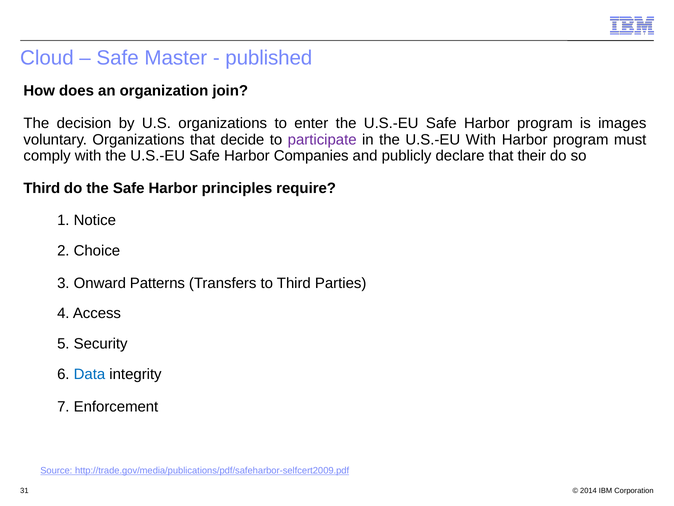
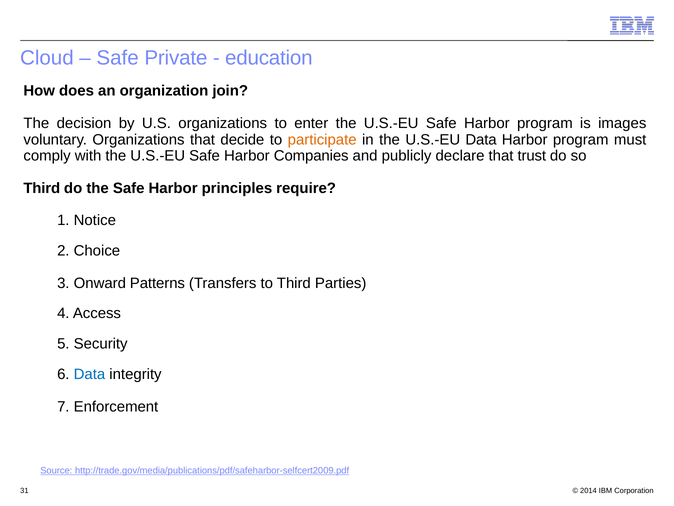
Master: Master -> Private
published: published -> education
participate colour: purple -> orange
U.S.-EU With: With -> Data
their: their -> trust
